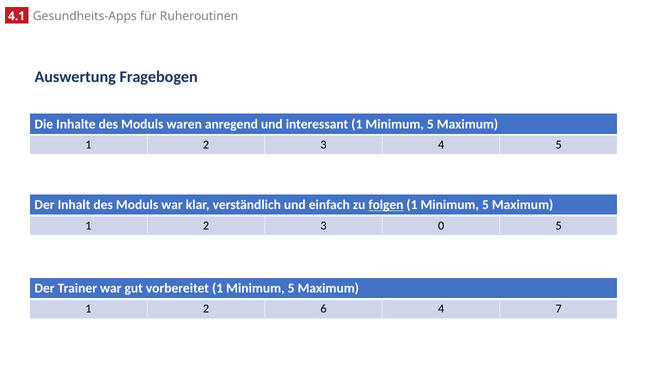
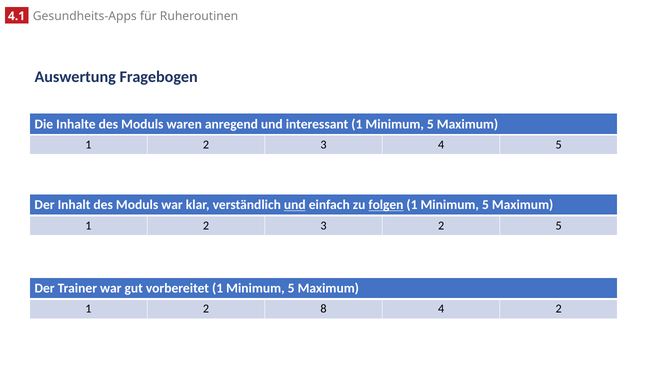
und at (295, 205) underline: none -> present
3 0: 0 -> 2
6: 6 -> 8
4 7: 7 -> 2
